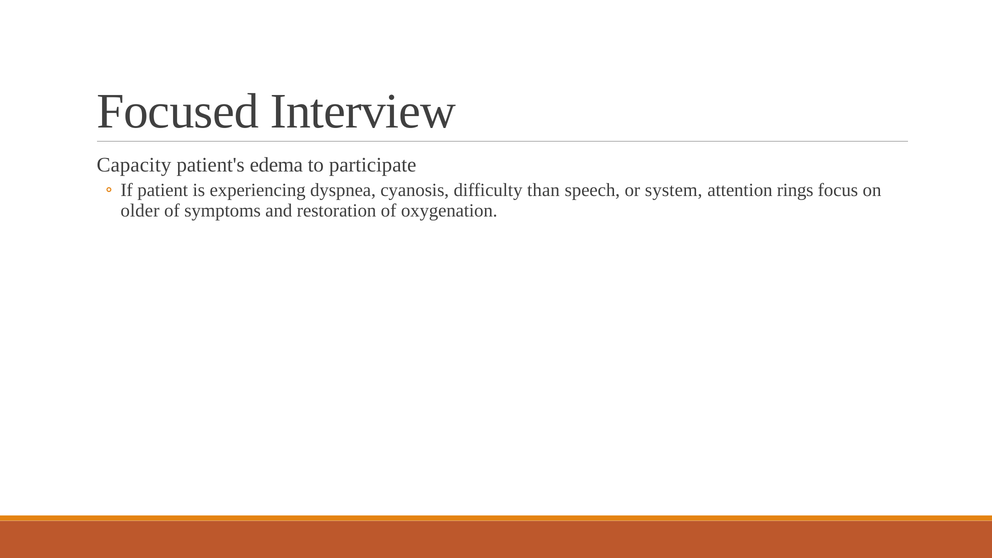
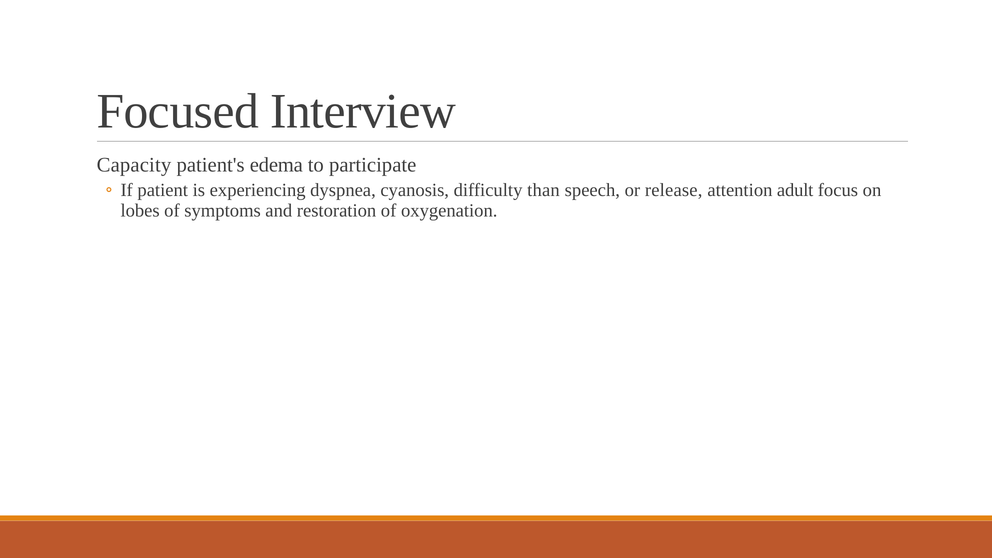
system: system -> release
rings: rings -> adult
older: older -> lobes
